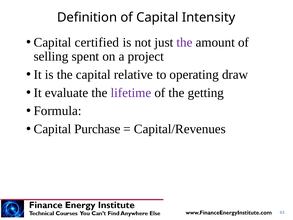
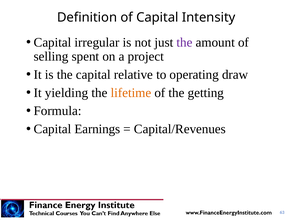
certified: certified -> irregular
evaluate: evaluate -> yielding
lifetime colour: purple -> orange
Purchase: Purchase -> Earnings
